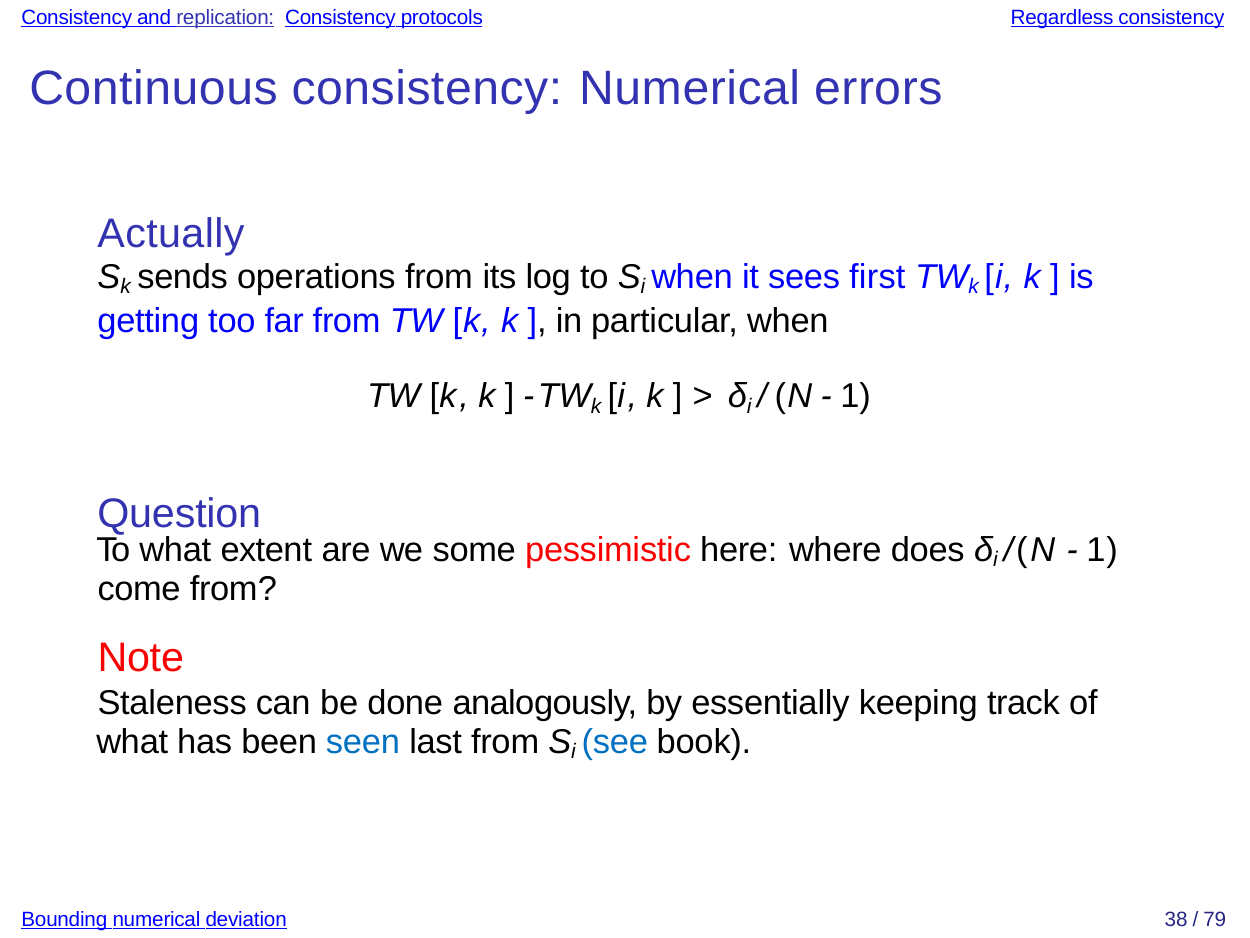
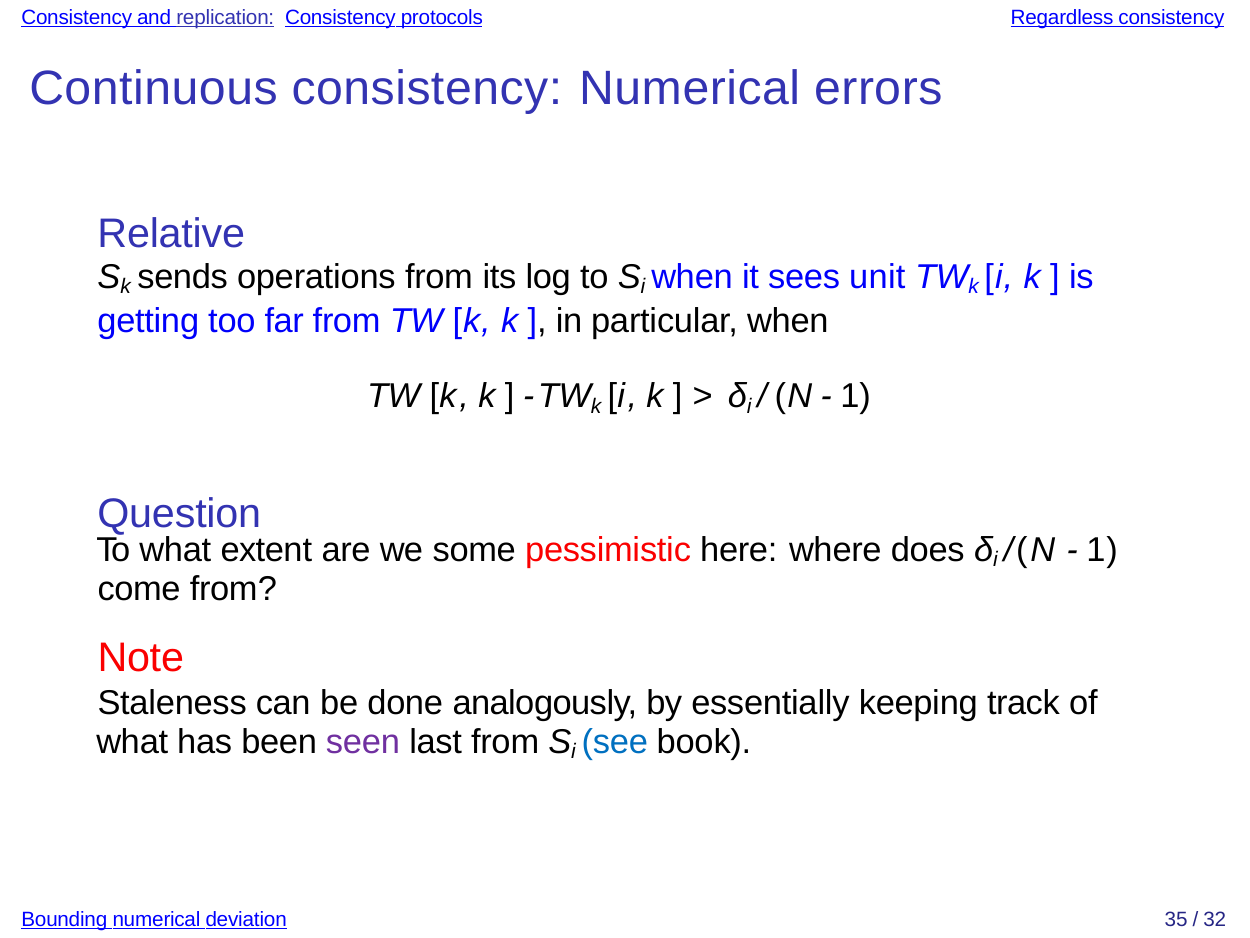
Actually: Actually -> Relative
first: first -> unit
seen colour: blue -> purple
38: 38 -> 35
79: 79 -> 32
